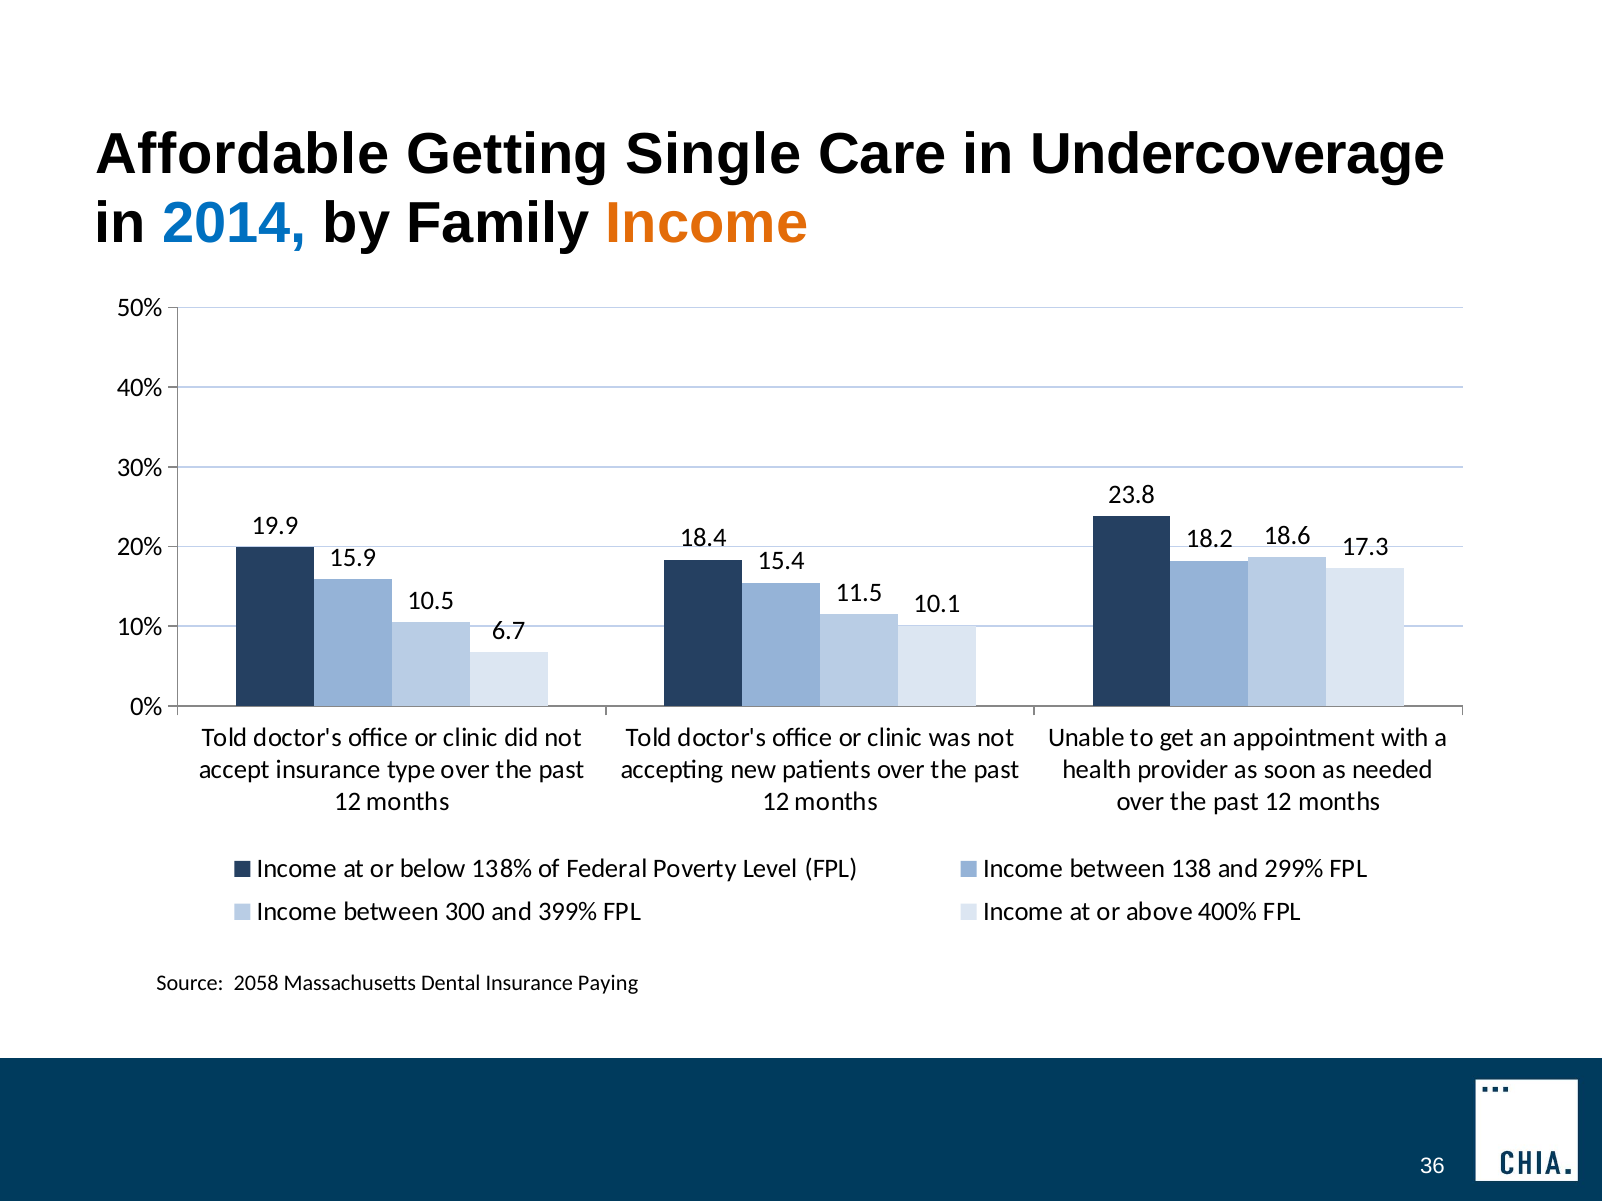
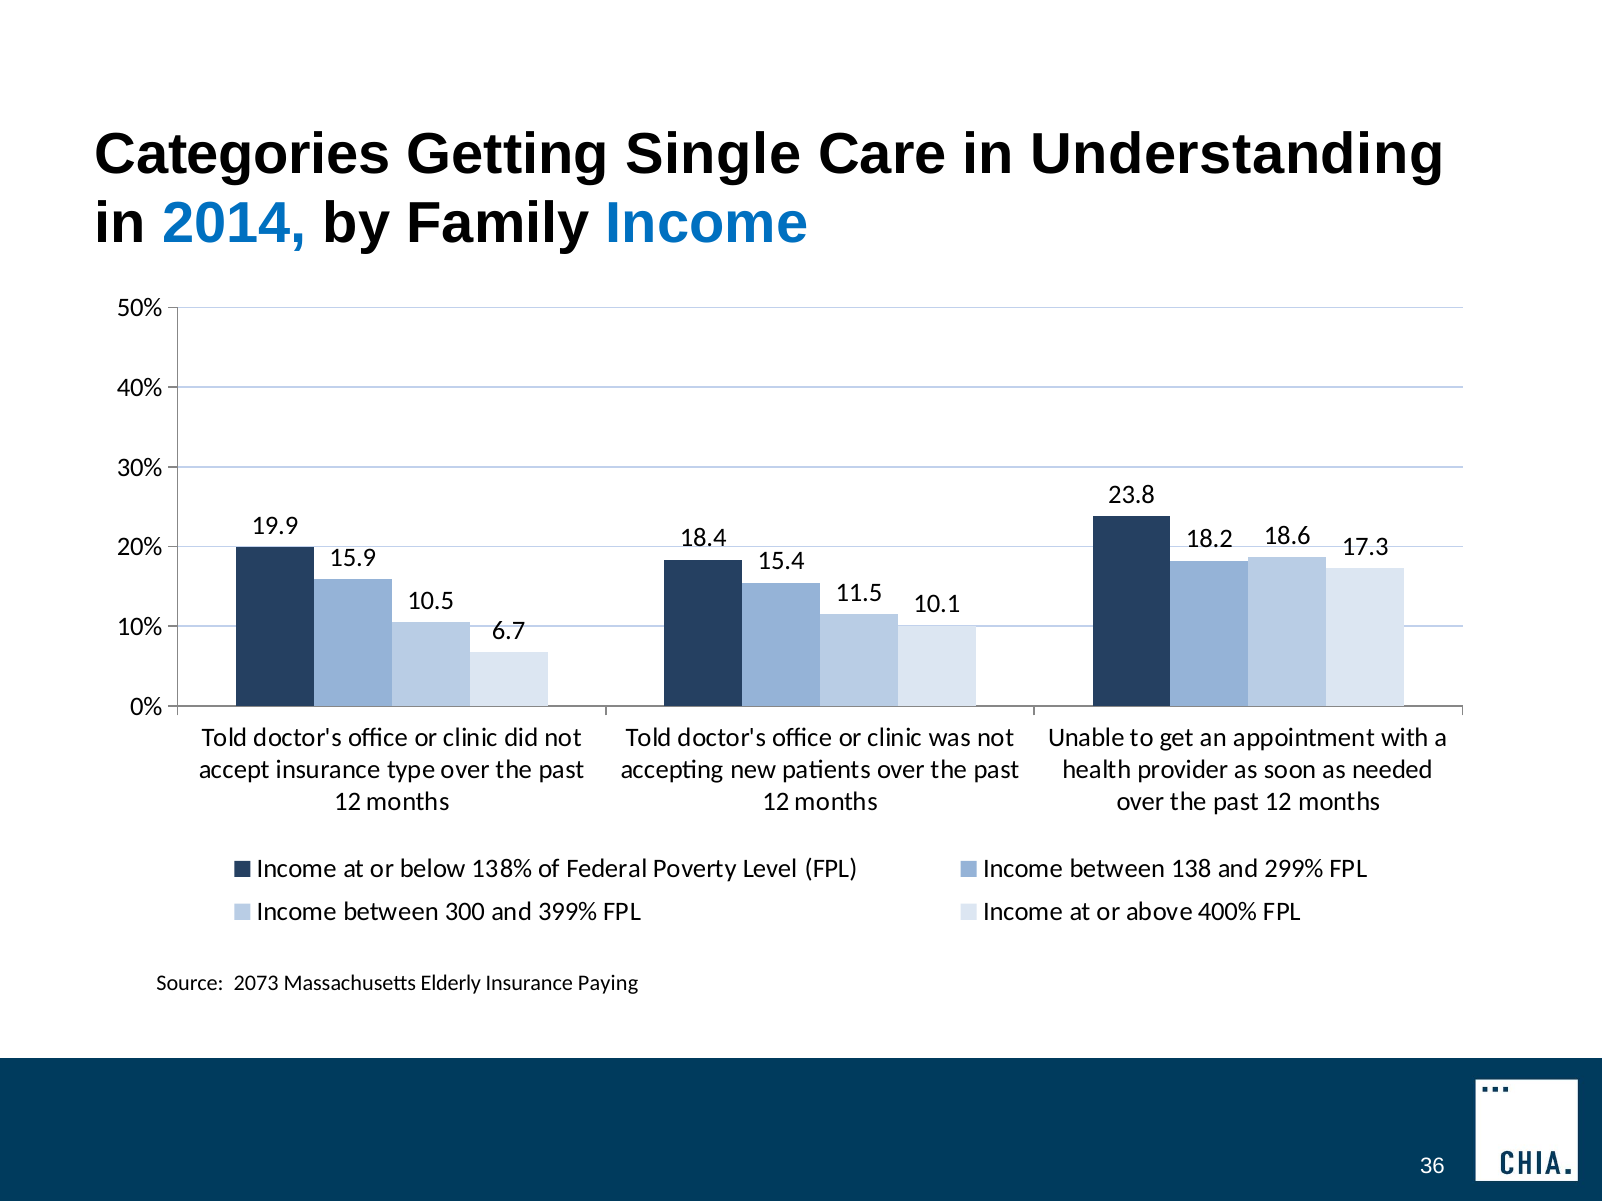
Affordable: Affordable -> Categories
Undercoverage: Undercoverage -> Understanding
Income at (707, 224) colour: orange -> blue
2058: 2058 -> 2073
Dental: Dental -> Elderly
